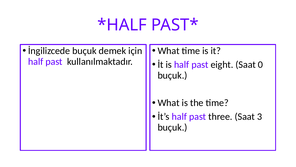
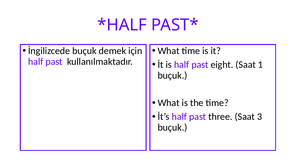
0: 0 -> 1
